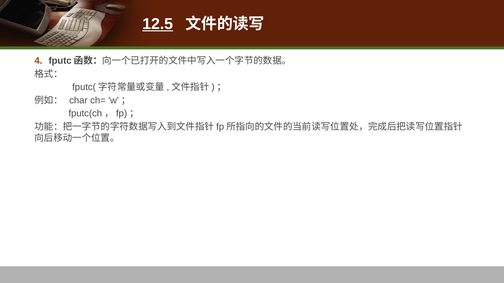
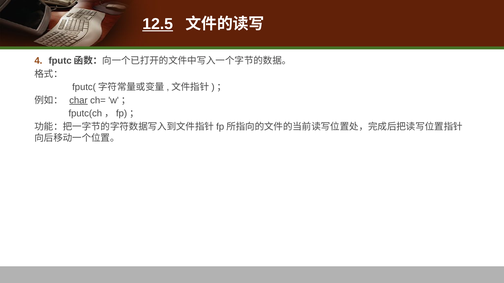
char underline: none -> present
